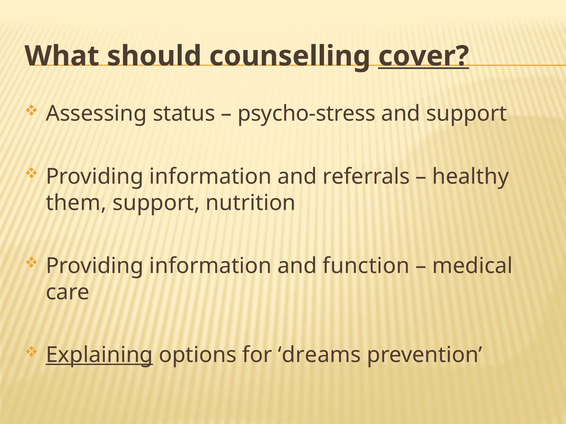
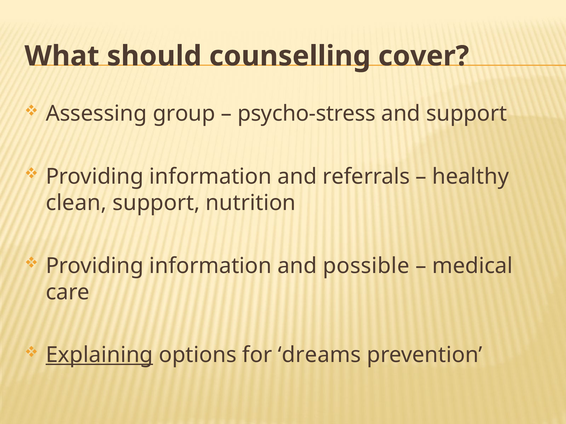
cover underline: present -> none
status: status -> group
them: them -> clean
function: function -> possible
